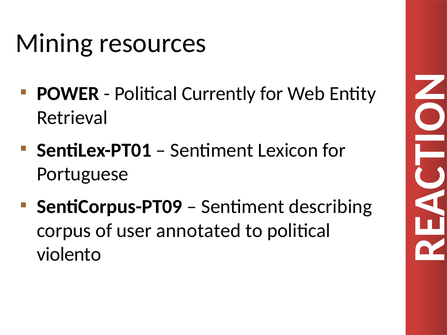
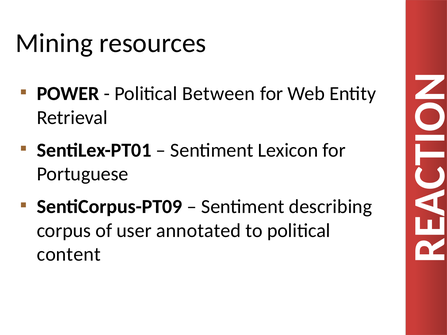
Currently: Currently -> Between
violento: violento -> content
